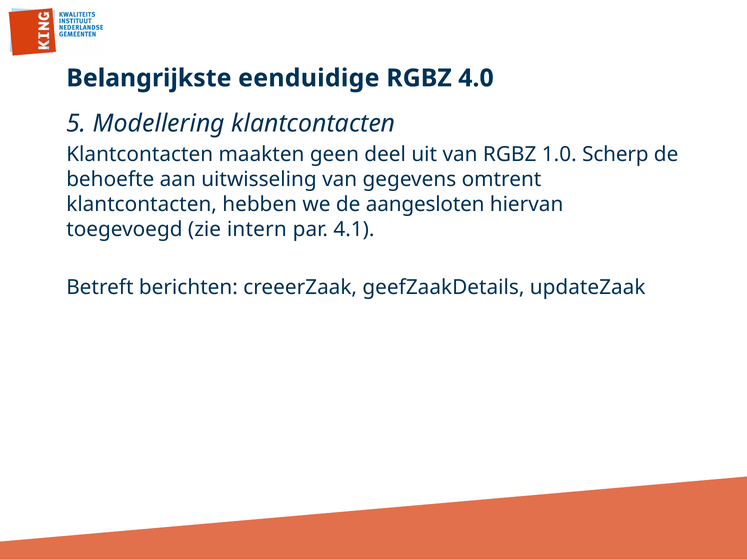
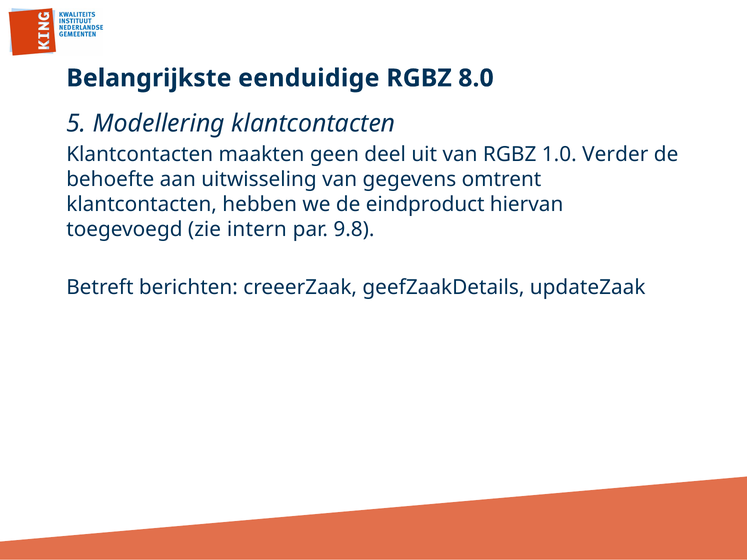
4.0: 4.0 -> 8.0
Scherp: Scherp -> Verder
aangesloten: aangesloten -> eindproduct
4.1: 4.1 -> 9.8
